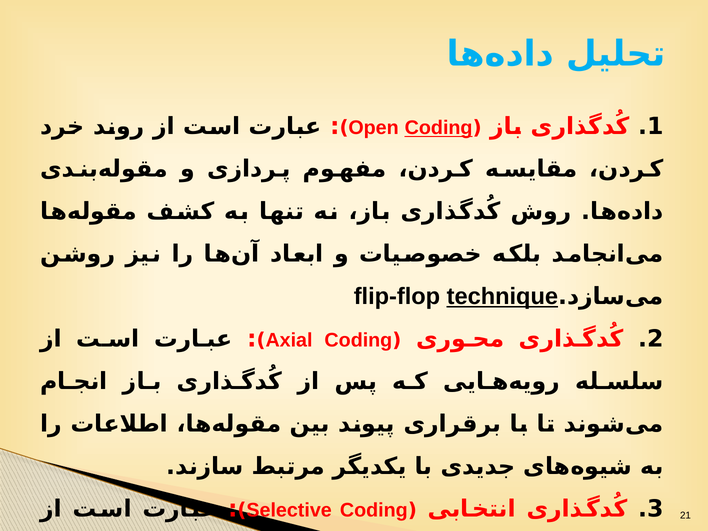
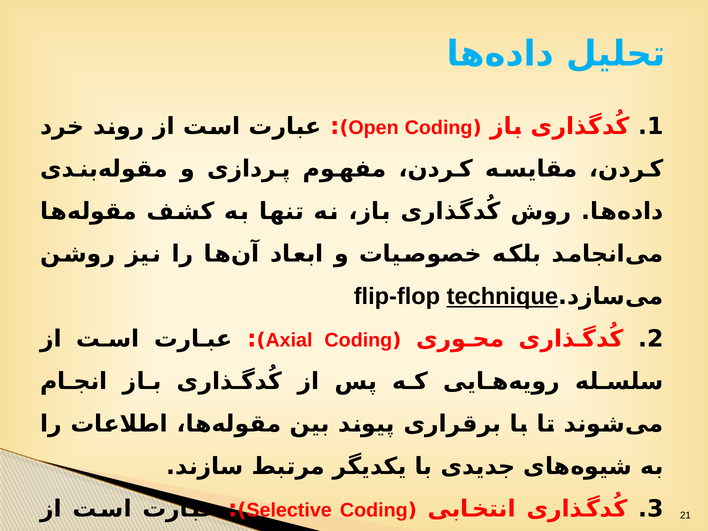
Coding at (439, 128) underline: present -> none
